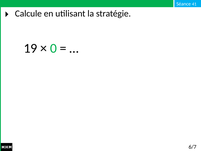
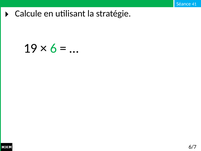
0: 0 -> 6
